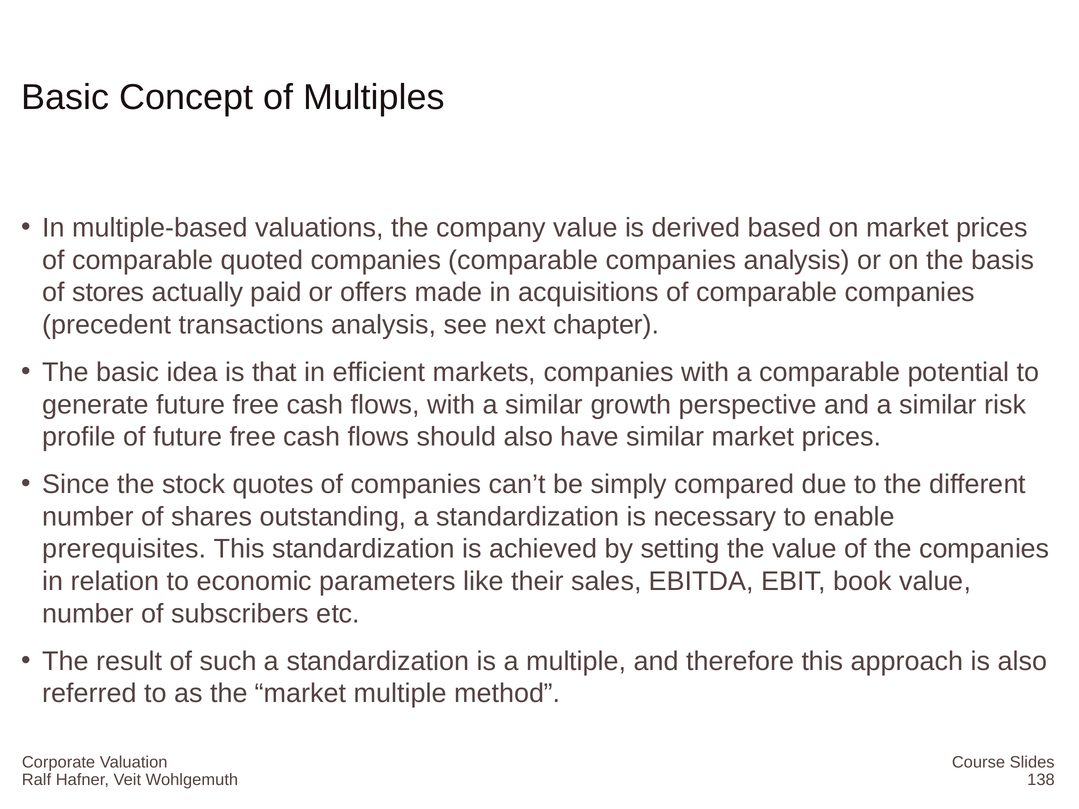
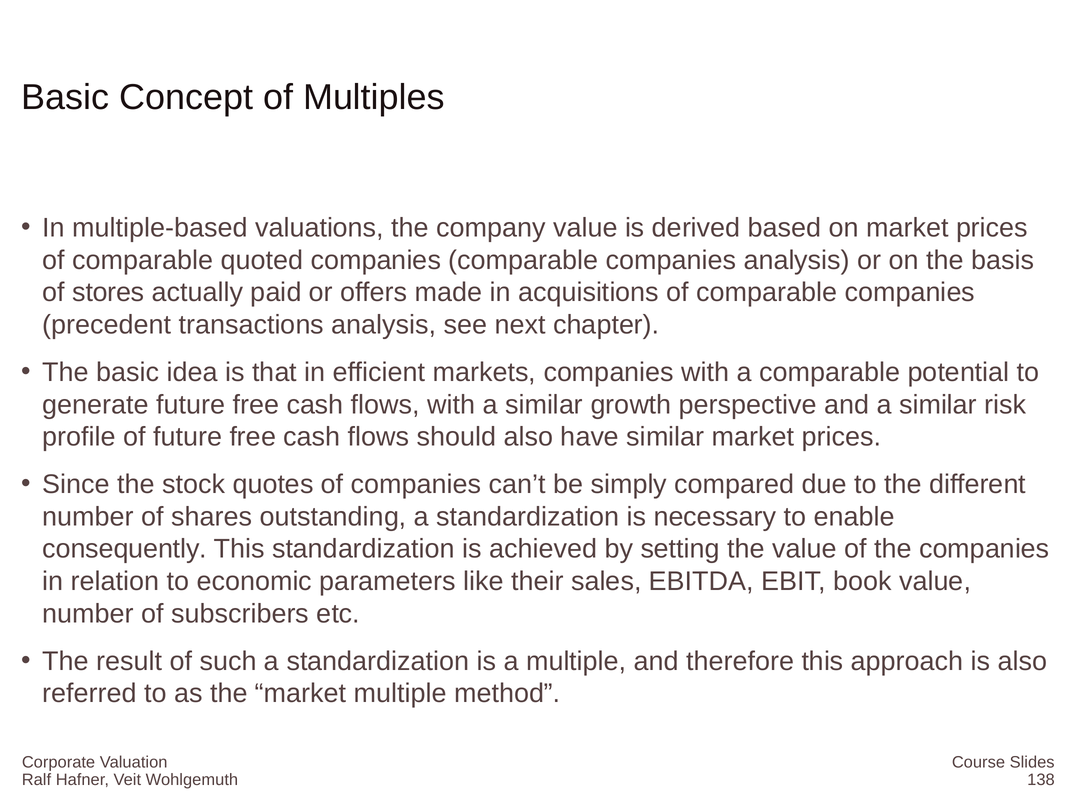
prerequisites: prerequisites -> consequently
